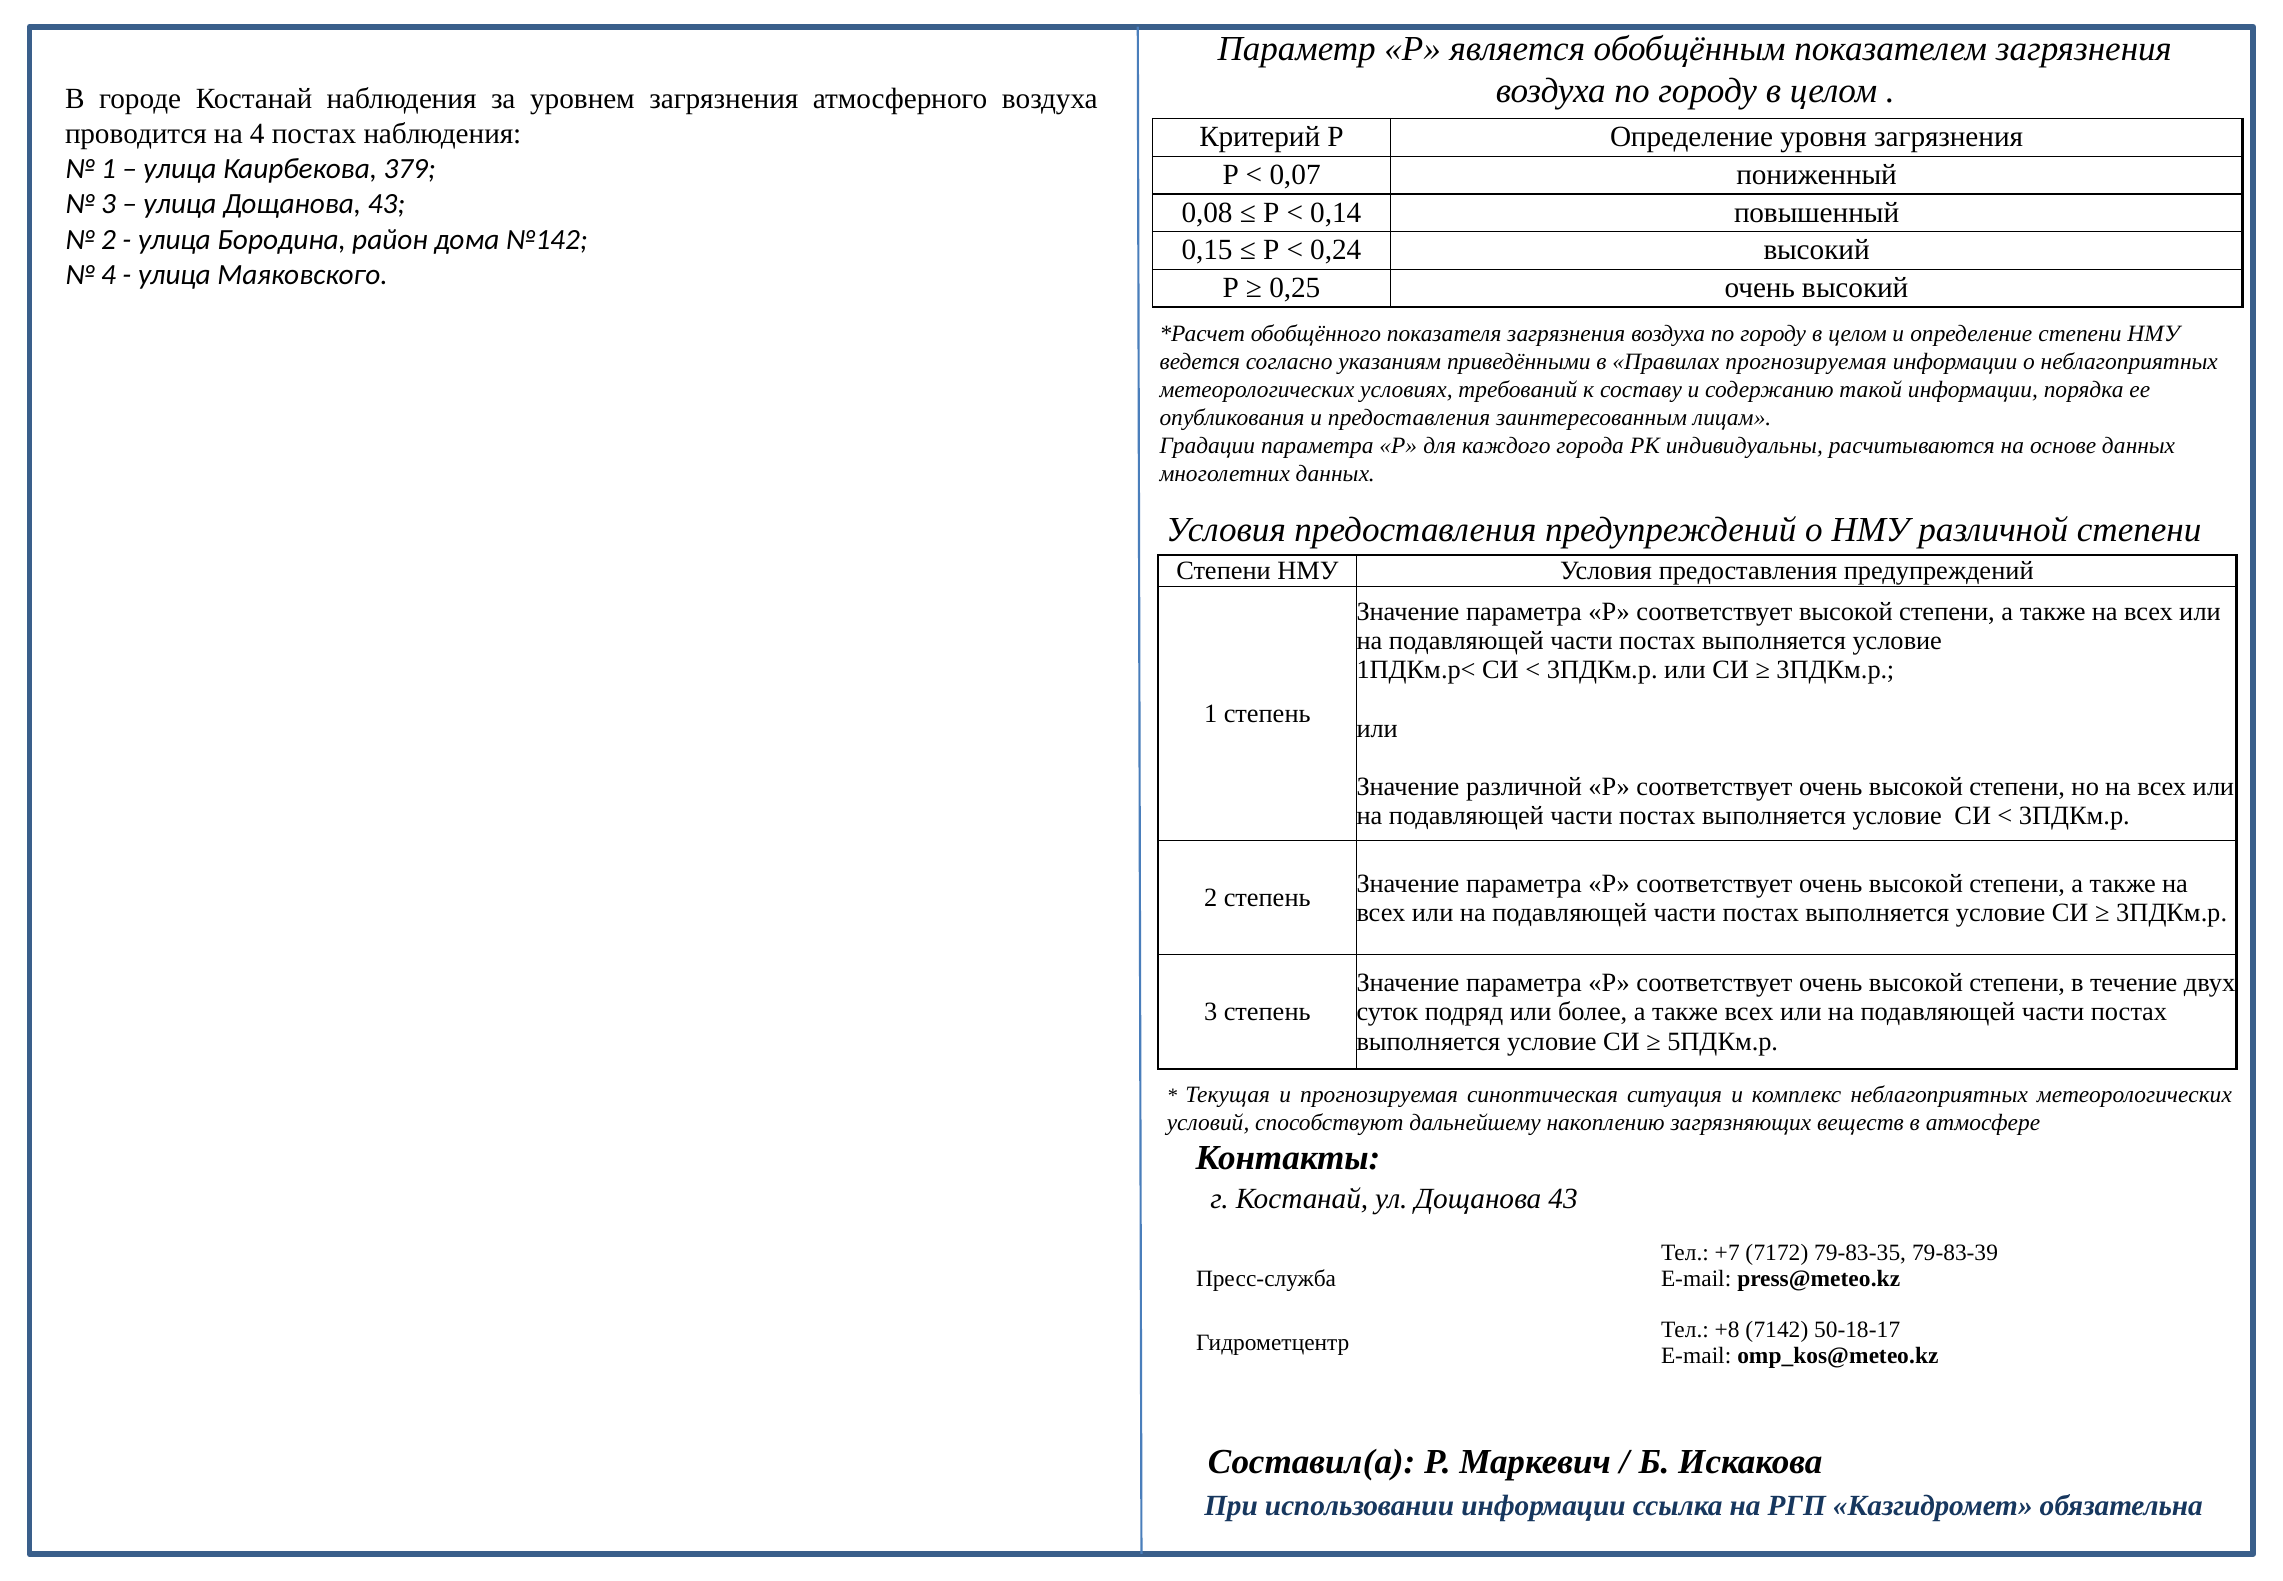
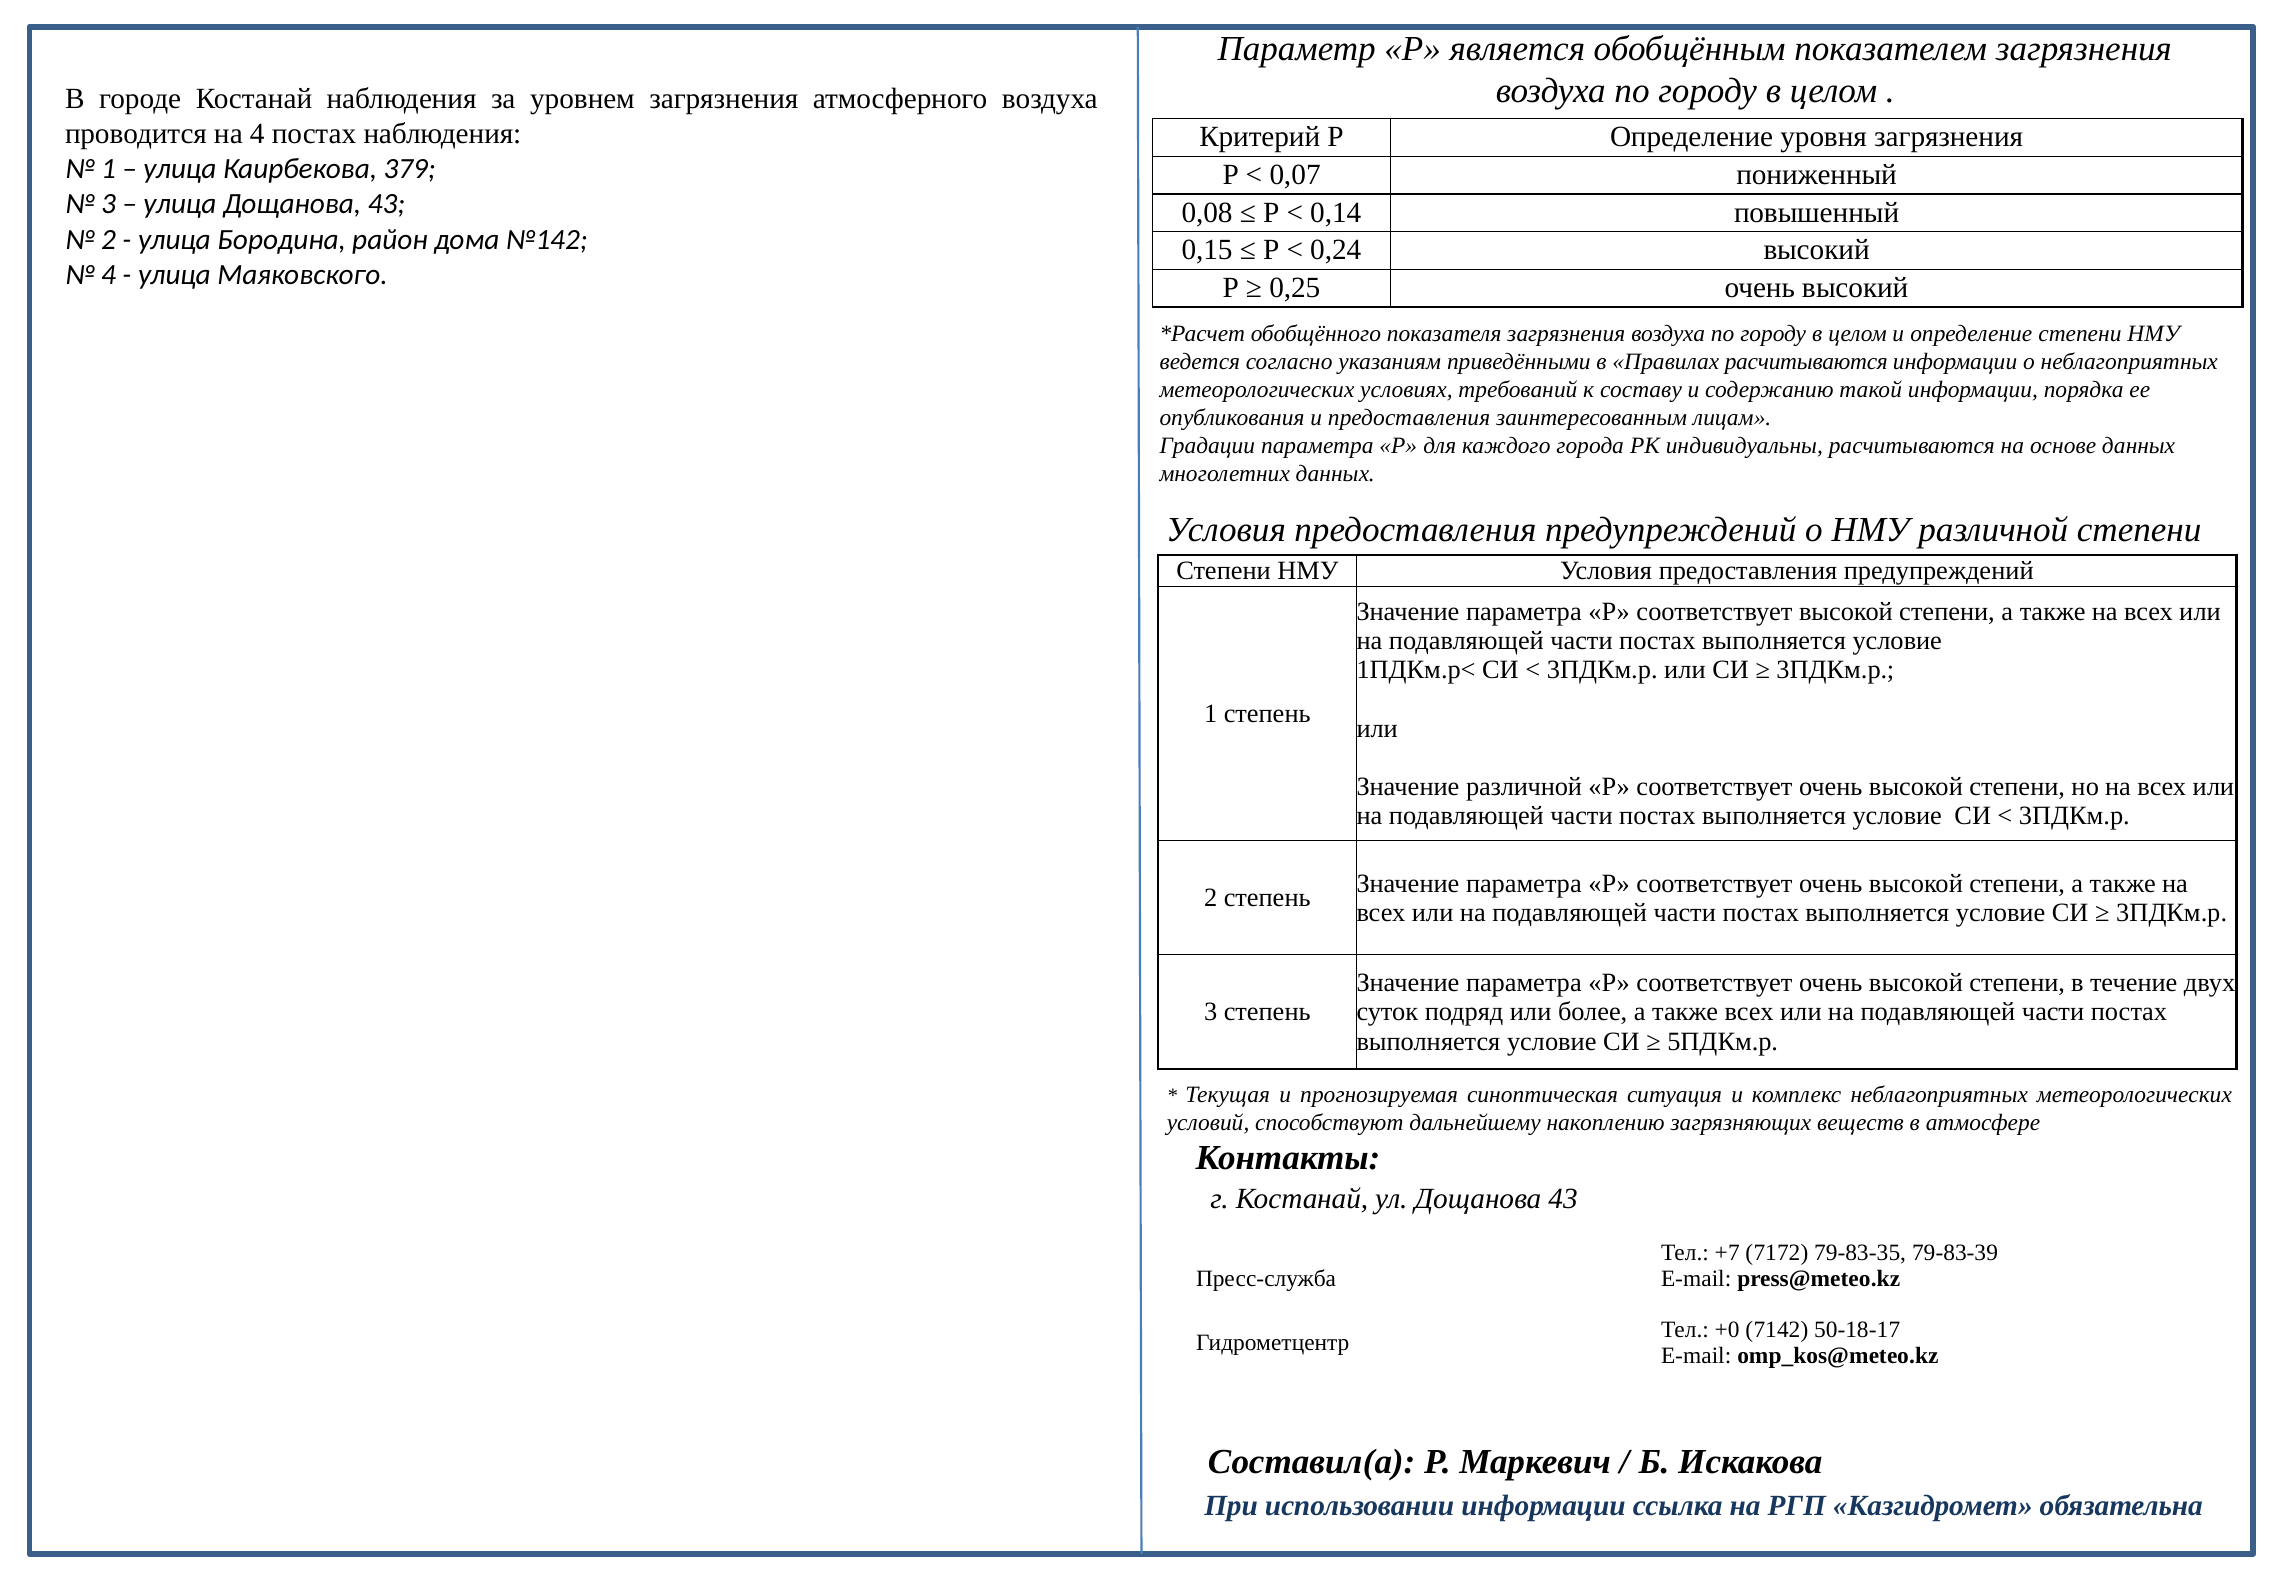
Правилах прогнозируемая: прогнозируемая -> расчитываются
+8: +8 -> +0
